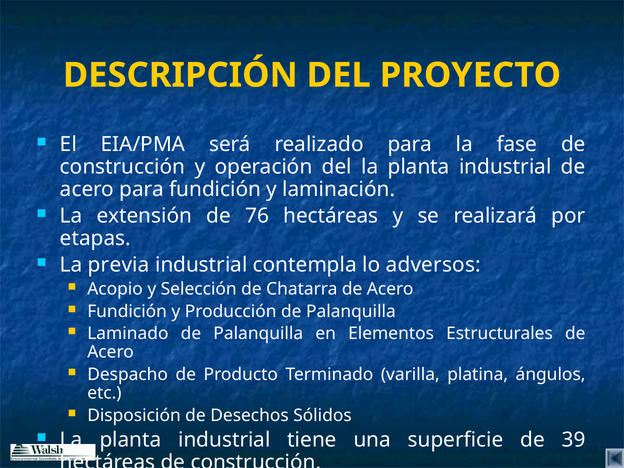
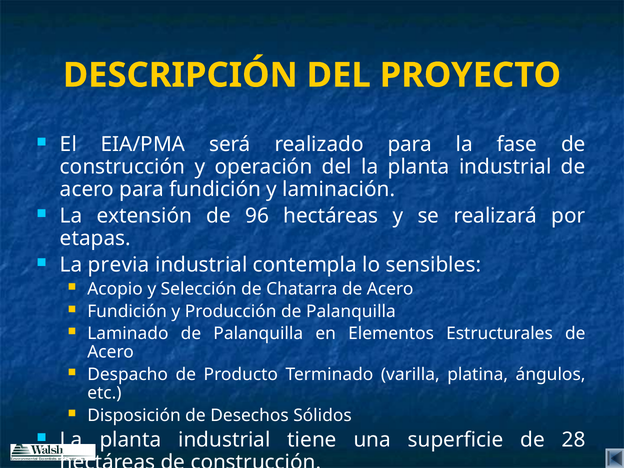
76: 76 -> 96
adversos: adversos -> sensibles
39: 39 -> 28
